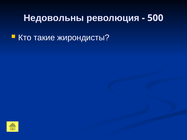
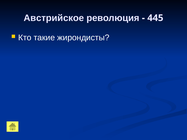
Недовольны: Недовольны -> Австрийское
500: 500 -> 445
